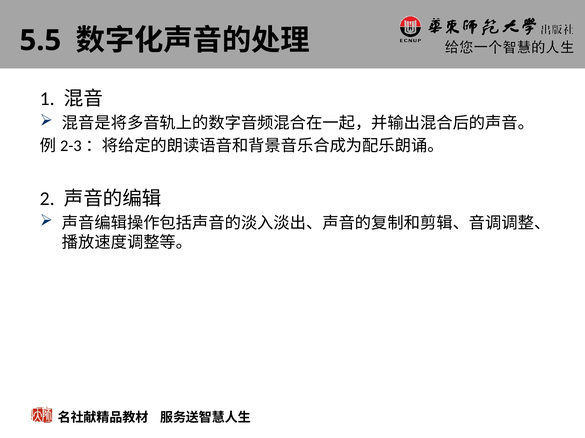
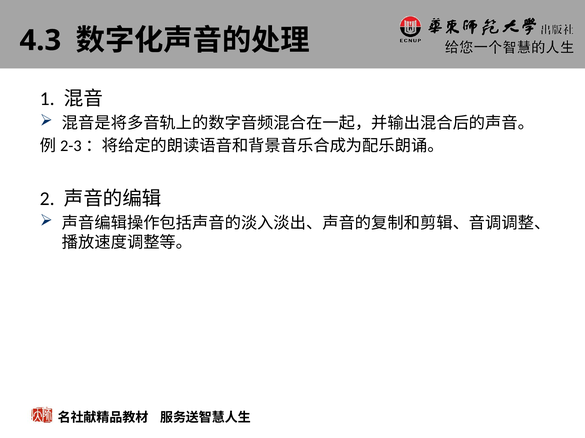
5.5: 5.5 -> 4.3
